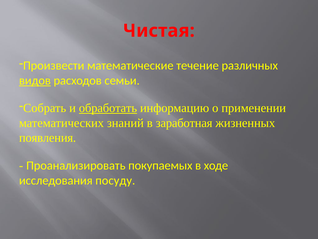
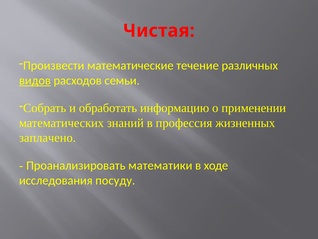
обработать underline: present -> none
заработная: заработная -> профессия
появления: появления -> заплачено
покупаемых: покупаемых -> математики
